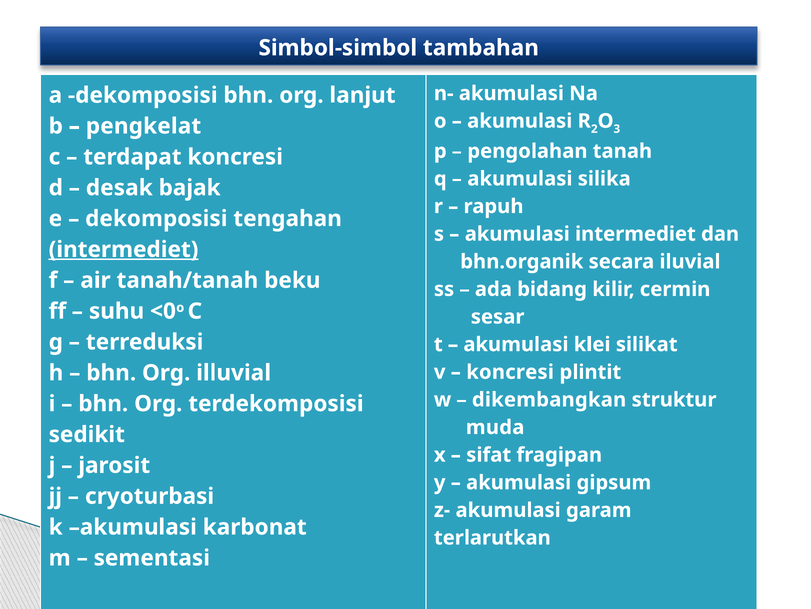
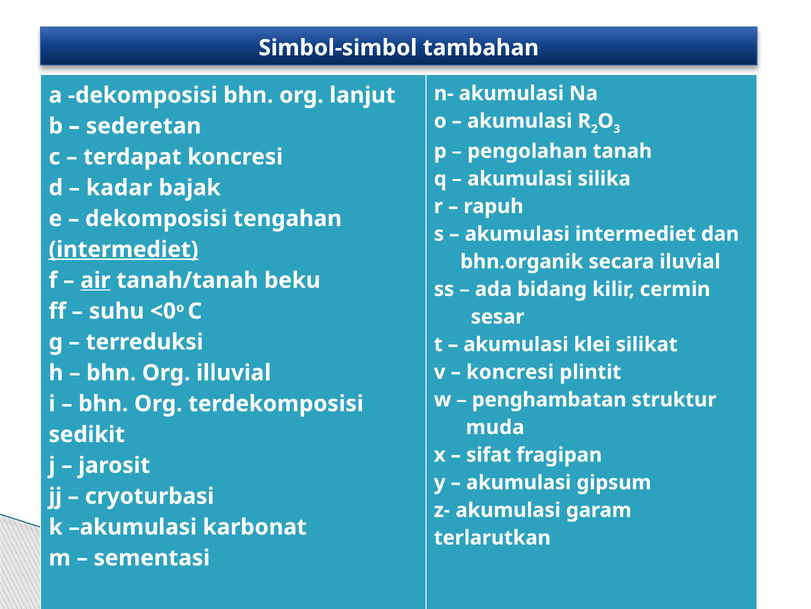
pengkelat: pengkelat -> sederetan
desak: desak -> kadar
air underline: none -> present
dikembangkan: dikembangkan -> penghambatan
